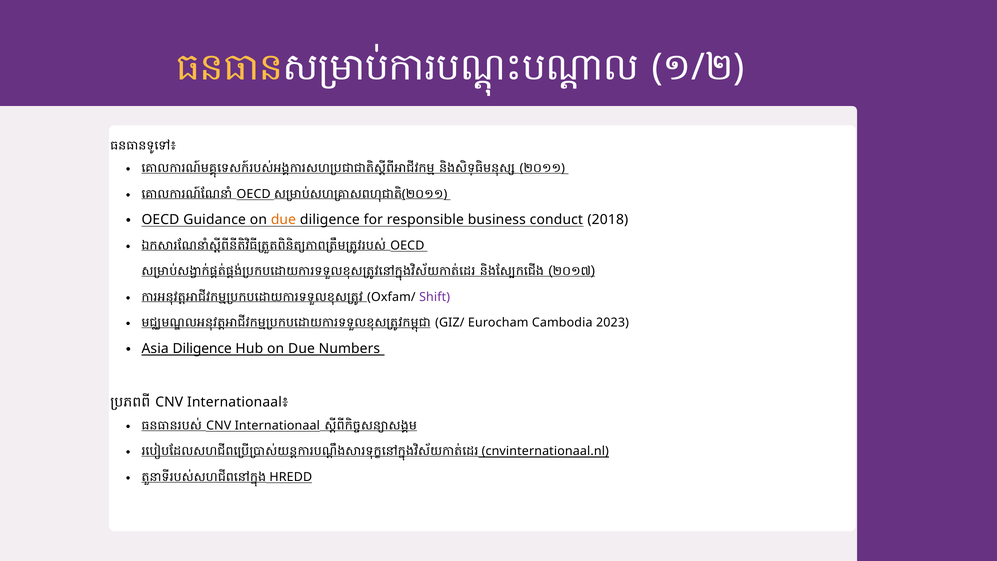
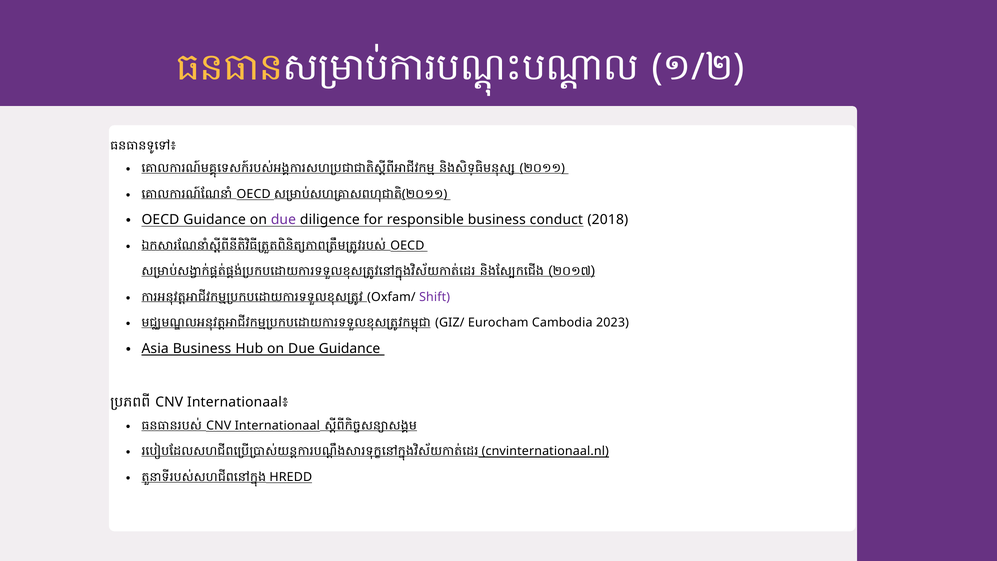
due at (283, 220) colour: orange -> purple
Asia Diligence: Diligence -> Business
Due Numbers: Numbers -> Guidance
